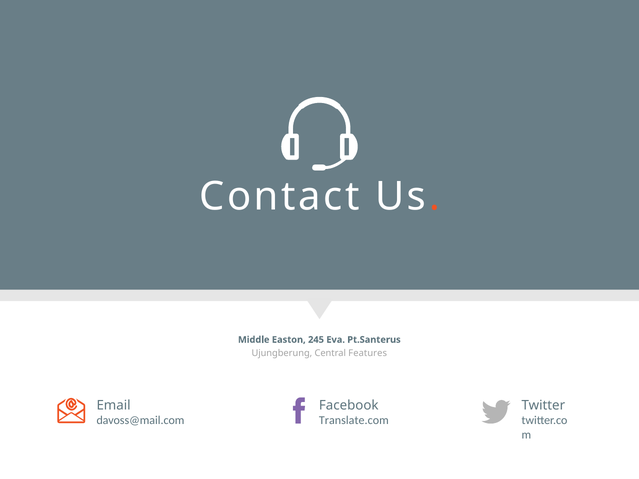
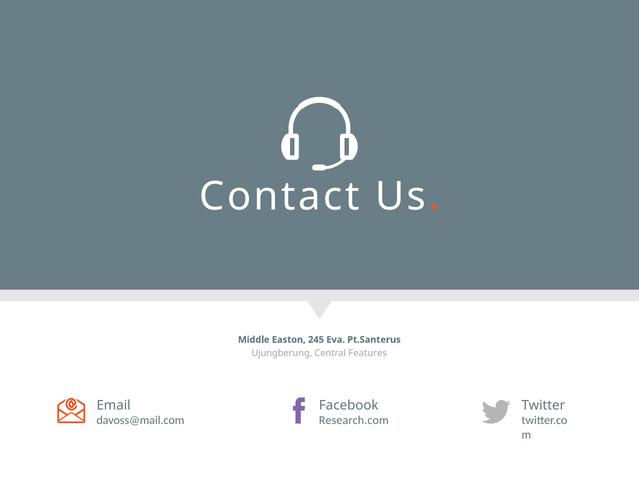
Translate.com: Translate.com -> Research.com
